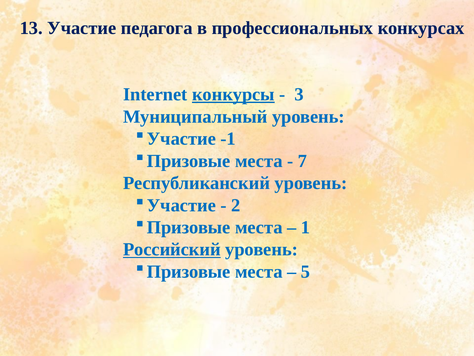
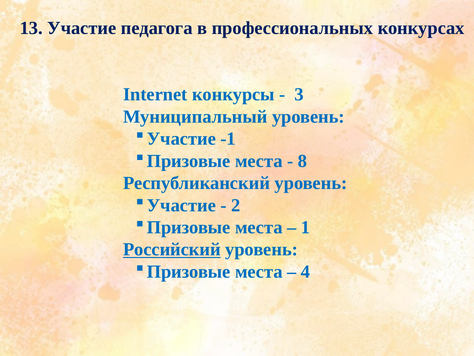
конкурсы underline: present -> none
7: 7 -> 8
5: 5 -> 4
